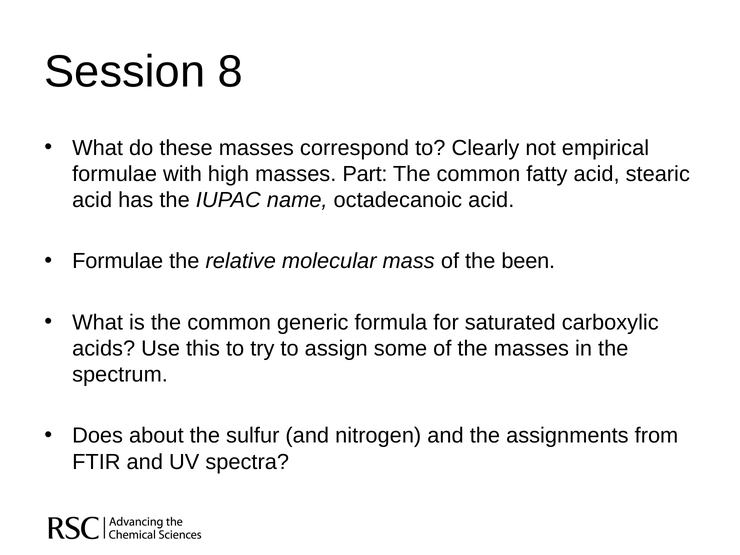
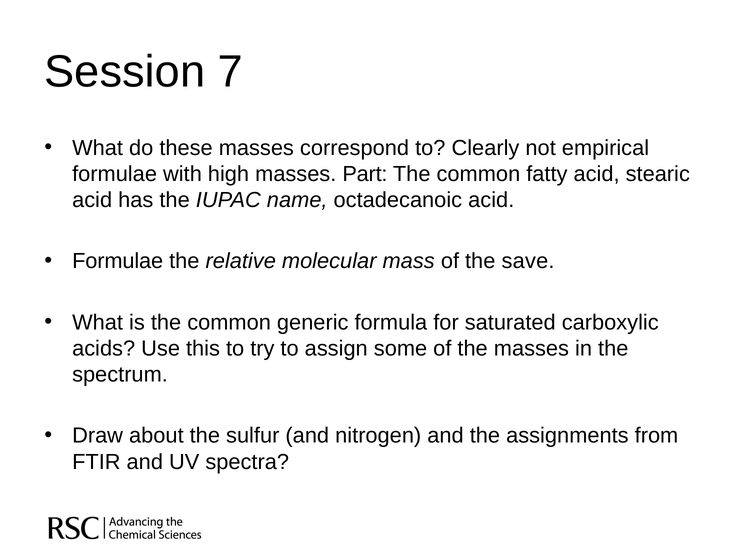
8: 8 -> 7
been: been -> save
Does: Does -> Draw
